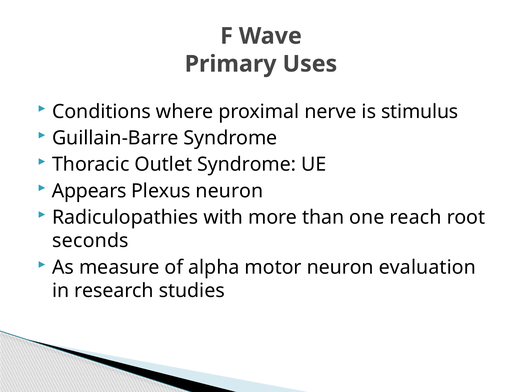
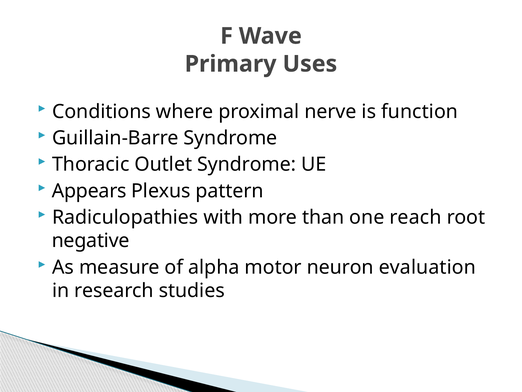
stimulus: stimulus -> function
Plexus neuron: neuron -> pattern
seconds: seconds -> negative
